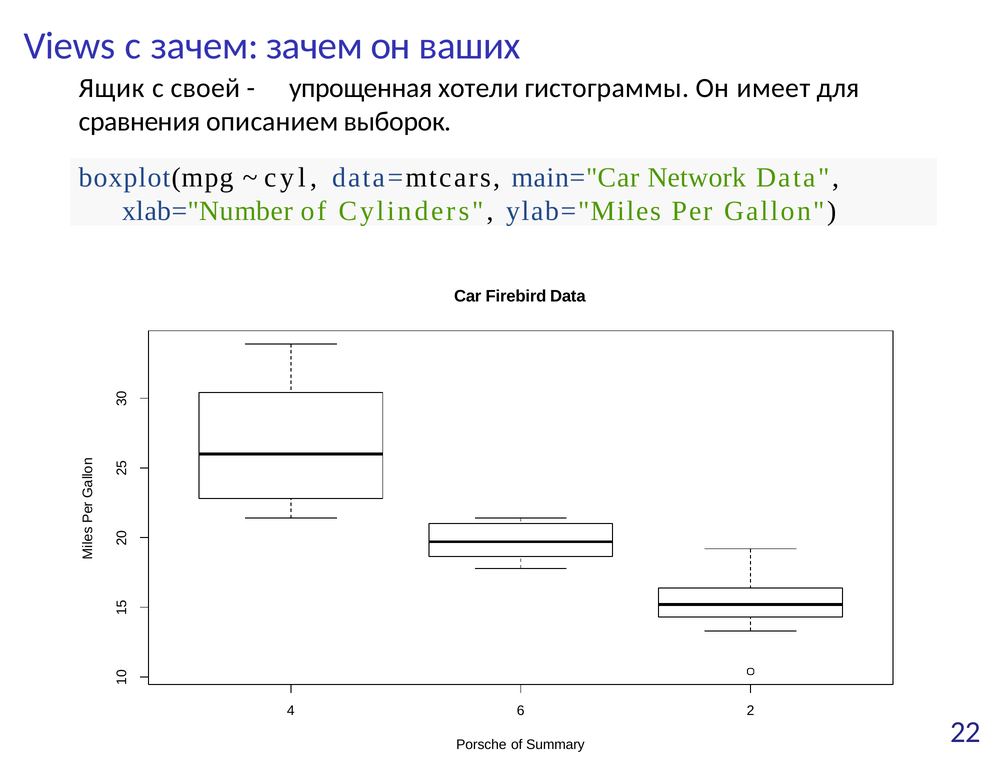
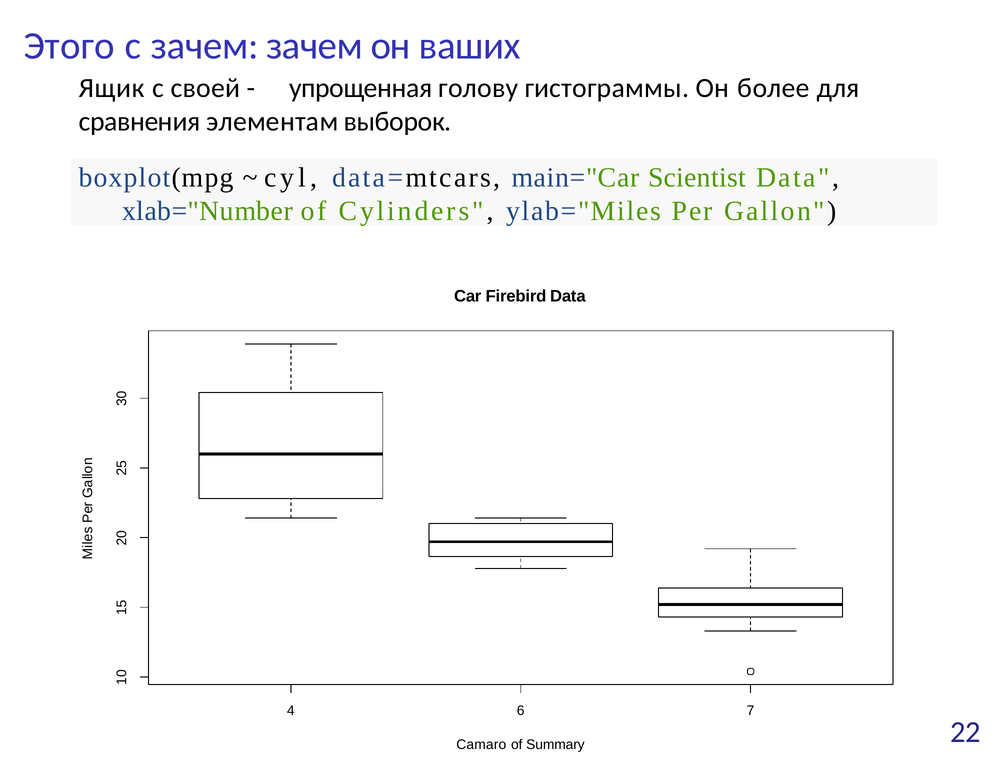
Views: Views -> Этого
хотели: хотели -> голову
имеет: имеет -> более
описанием: описанием -> элементам
Network: Network -> Scientist
6 2: 2 -> 7
Porsche: Porsche -> Camaro
